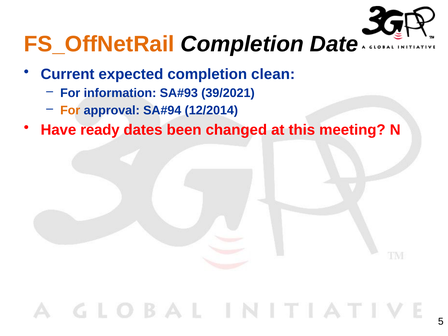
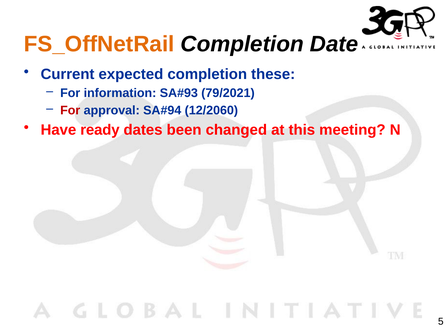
clean: clean -> these
39/2021: 39/2021 -> 79/2021
For at (70, 110) colour: orange -> red
12/2014: 12/2014 -> 12/2060
